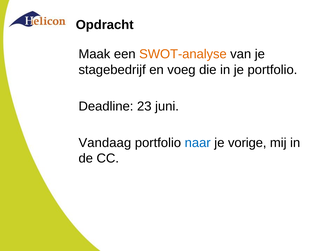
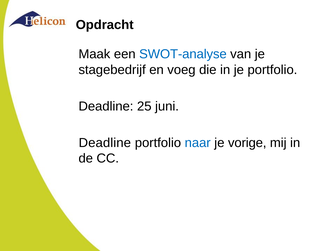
SWOT-analyse colour: orange -> blue
23: 23 -> 25
Vandaag at (105, 143): Vandaag -> Deadline
